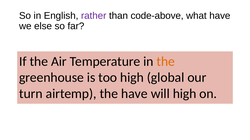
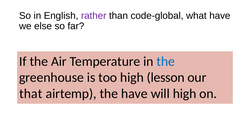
code-above: code-above -> code-global
the at (166, 62) colour: orange -> blue
global: global -> lesson
turn: turn -> that
